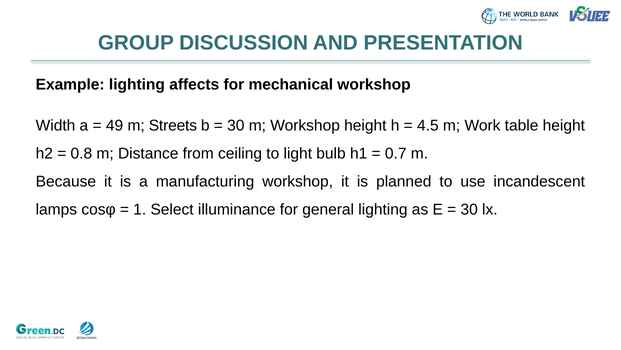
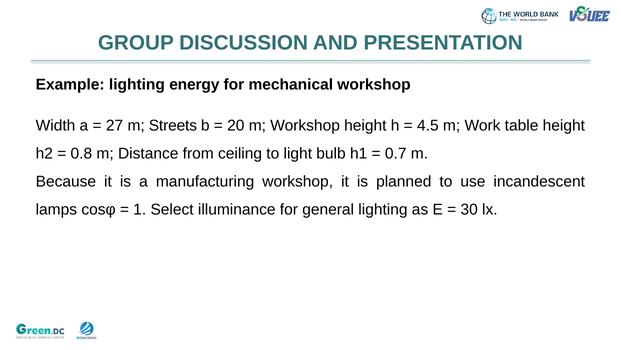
affects: affects -> energy
49: 49 -> 27
30 at (236, 125): 30 -> 20
